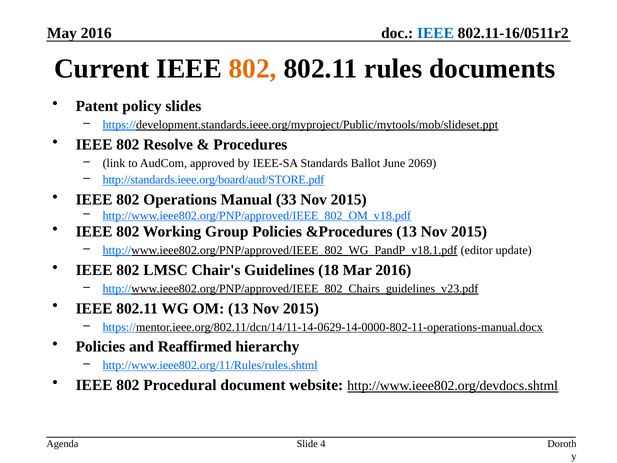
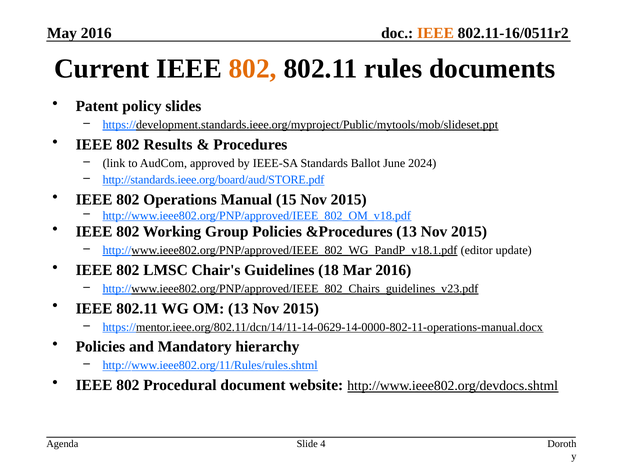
IEEE at (435, 33) colour: blue -> orange
Resolve: Resolve -> Results
2069: 2069 -> 2024
33: 33 -> 15
Reaffirmed: Reaffirmed -> Mandatory
